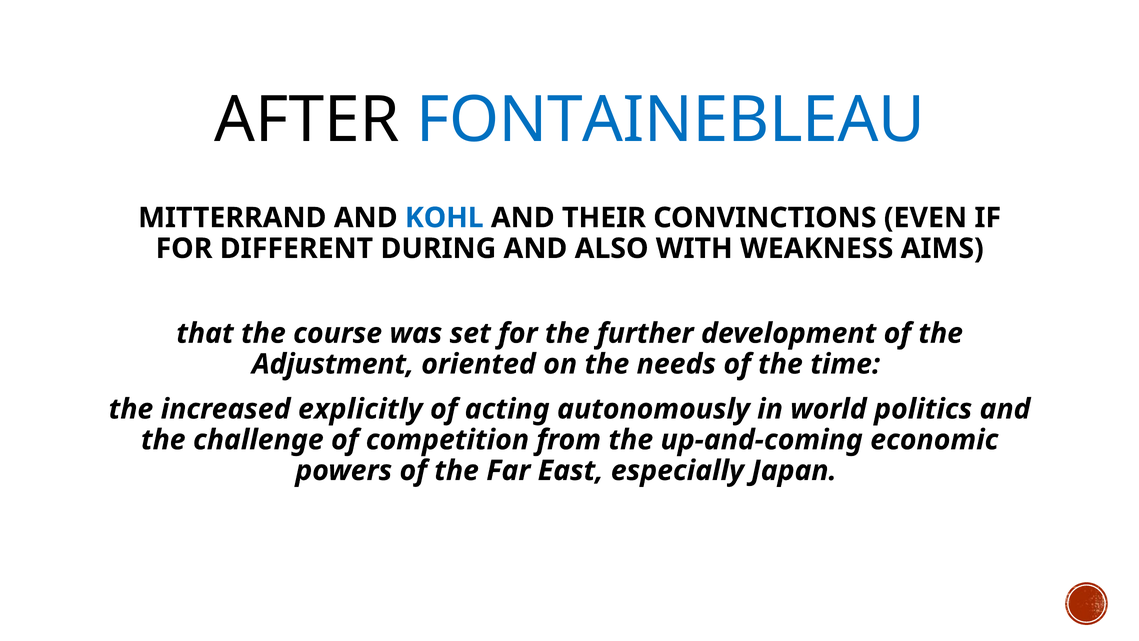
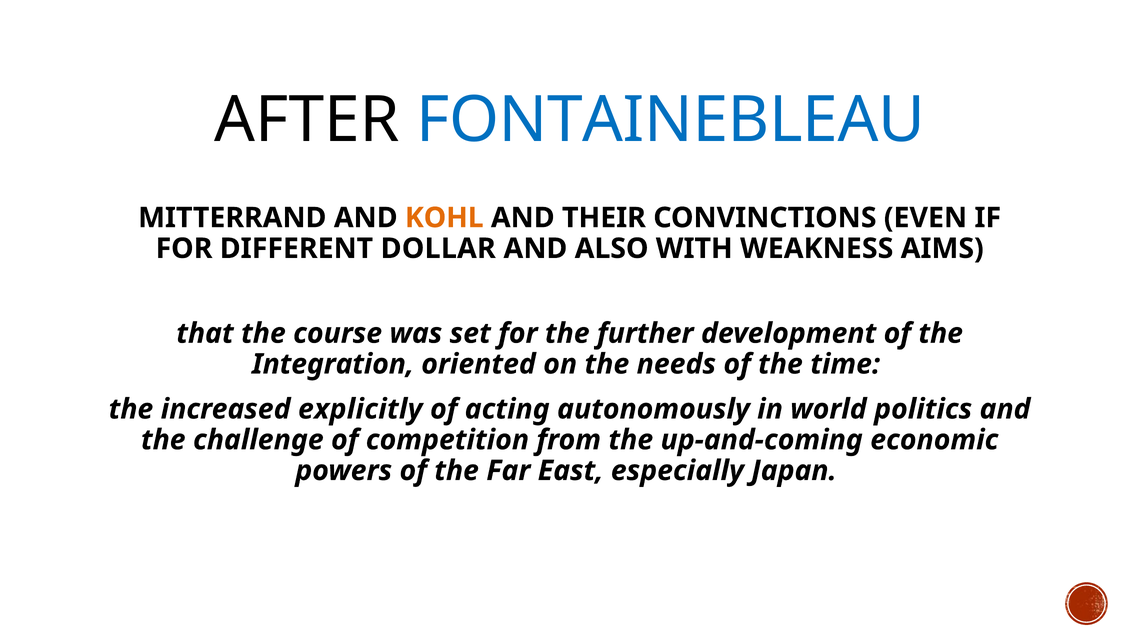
KOHL colour: blue -> orange
DURING: DURING -> DOLLAR
Adjustment: Adjustment -> Integration
